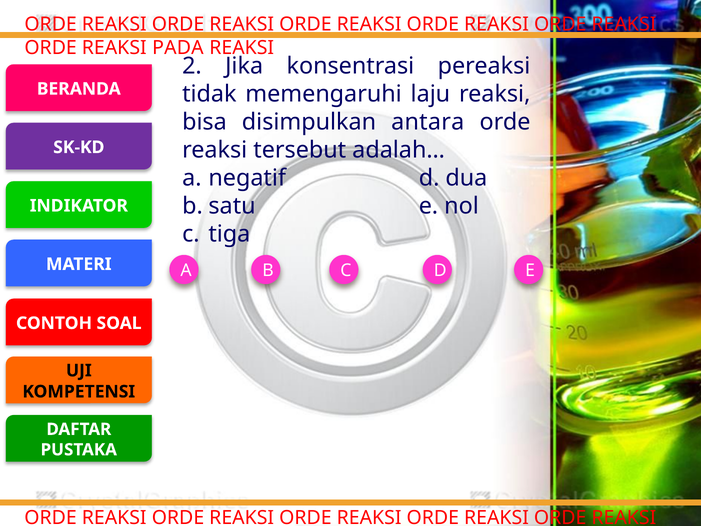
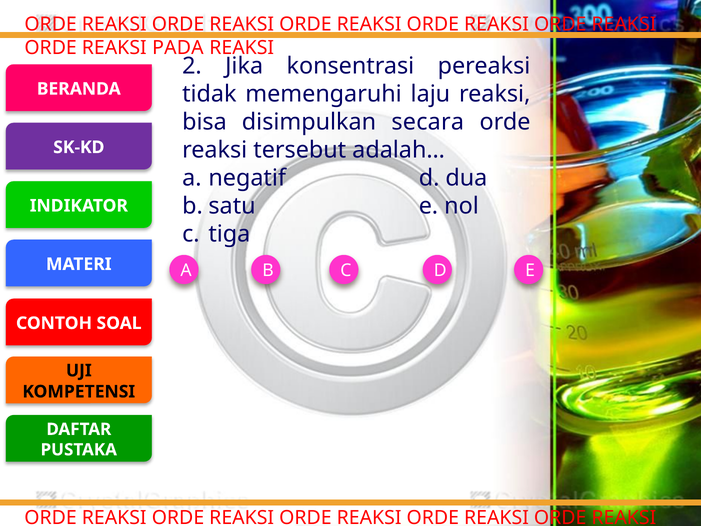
antara: antara -> secara
